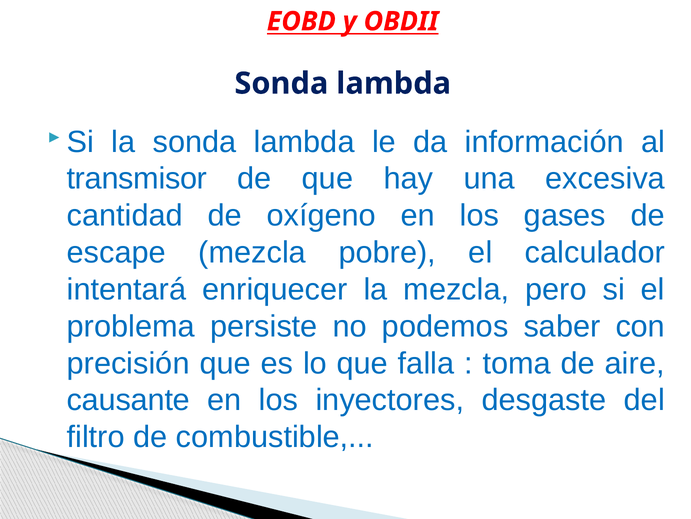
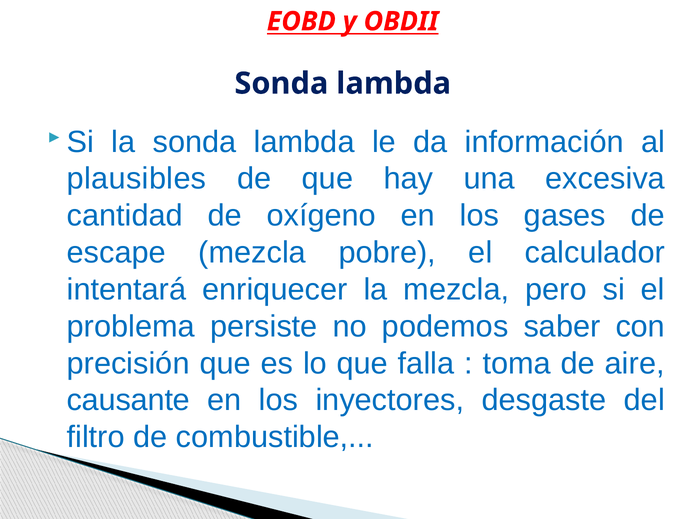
transmisor: transmisor -> plausibles
